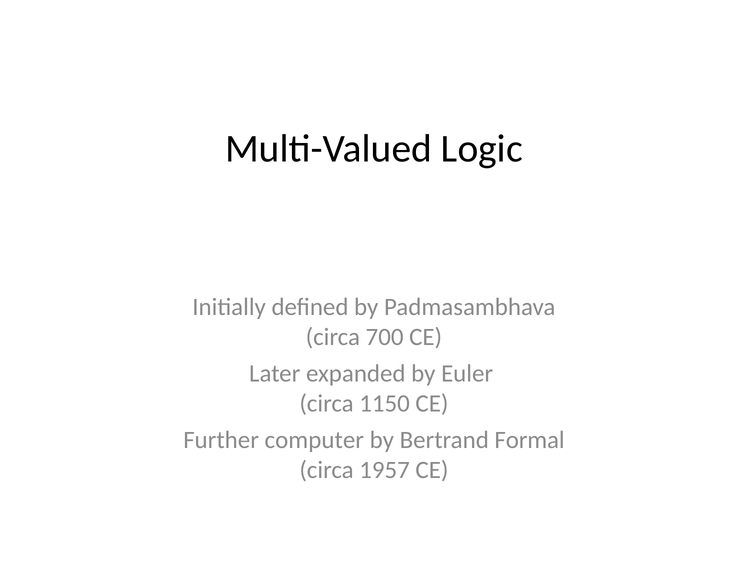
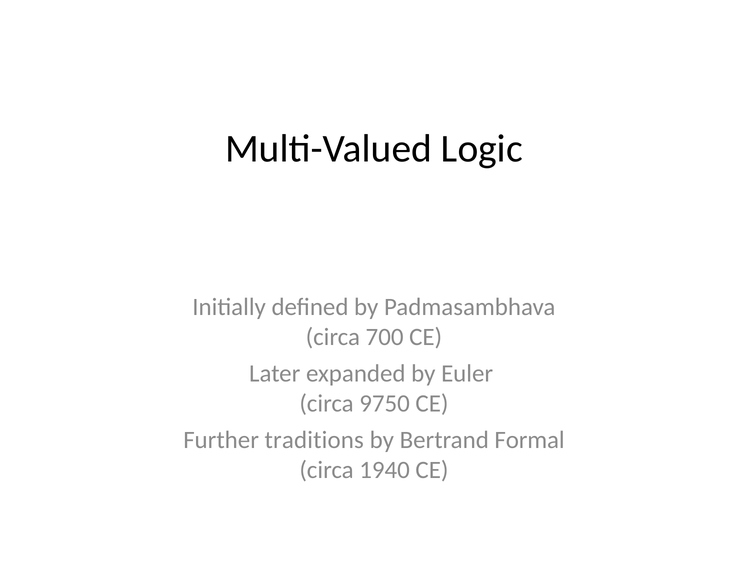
1150: 1150 -> 9750
computer: computer -> traditions
1957: 1957 -> 1940
